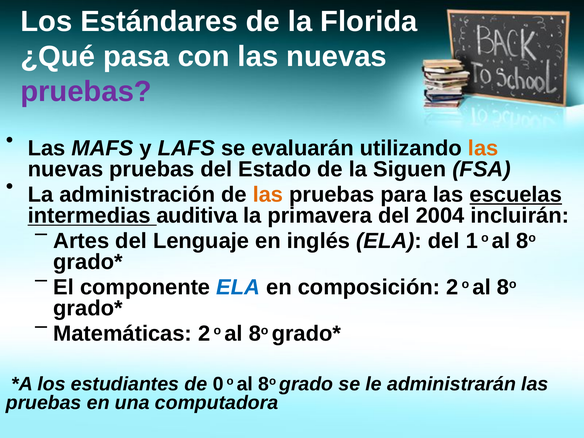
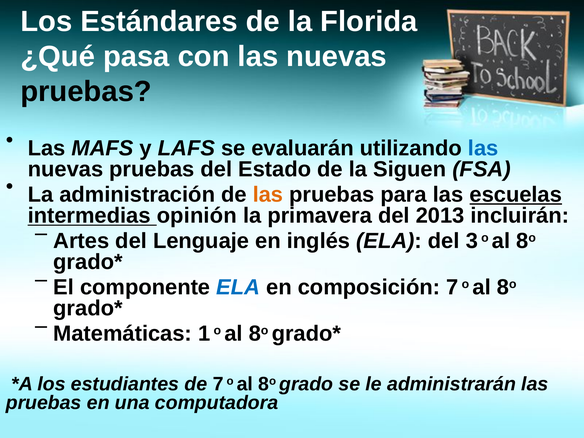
pruebas at (86, 92) colour: purple -> black
las at (483, 148) colour: orange -> blue
auditiva: auditiva -> opinión
2004: 2004 -> 2013
1: 1 -> 3
composición 2: 2 -> 7
Matemáticas 2: 2 -> 1
de 0: 0 -> 7
